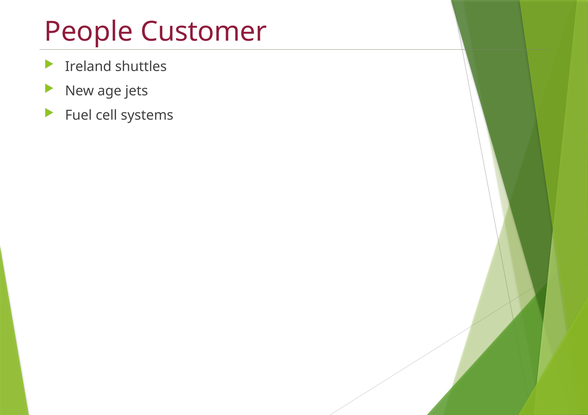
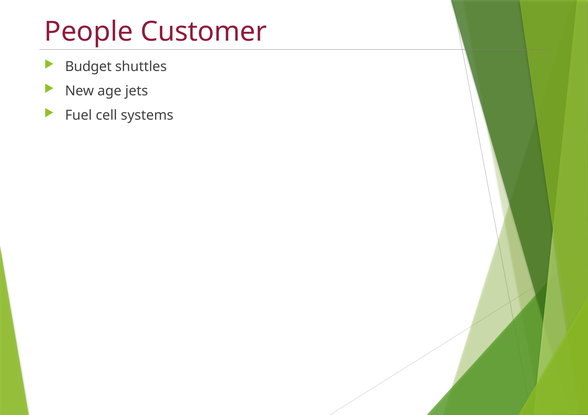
Ireland: Ireland -> Budget
